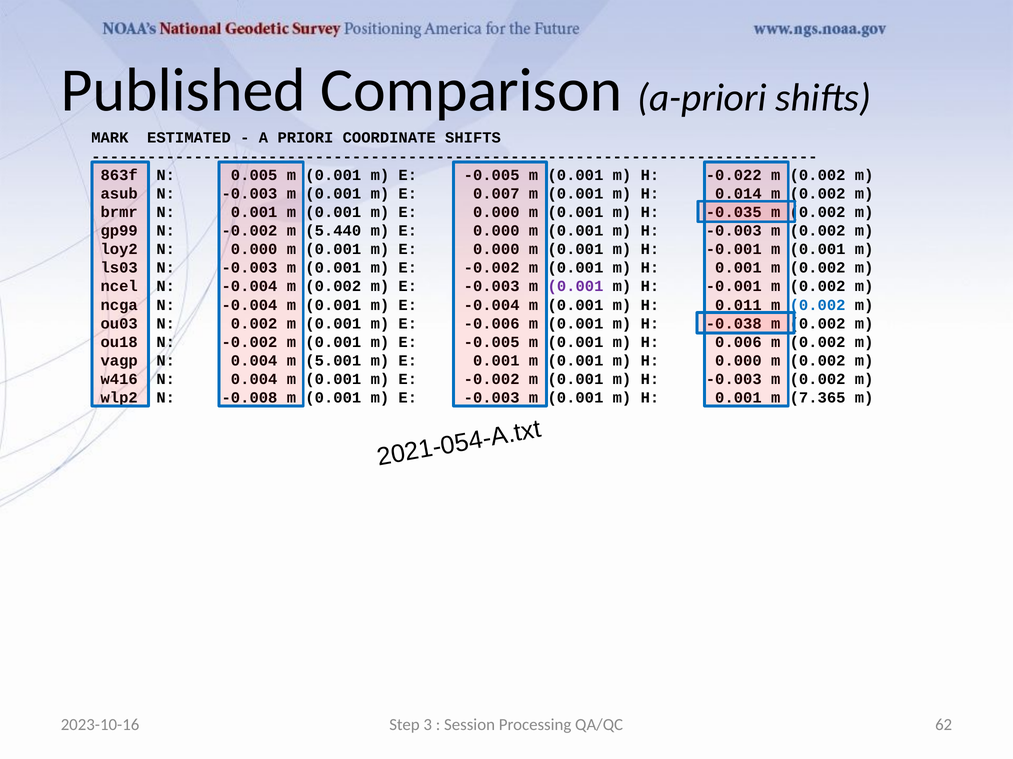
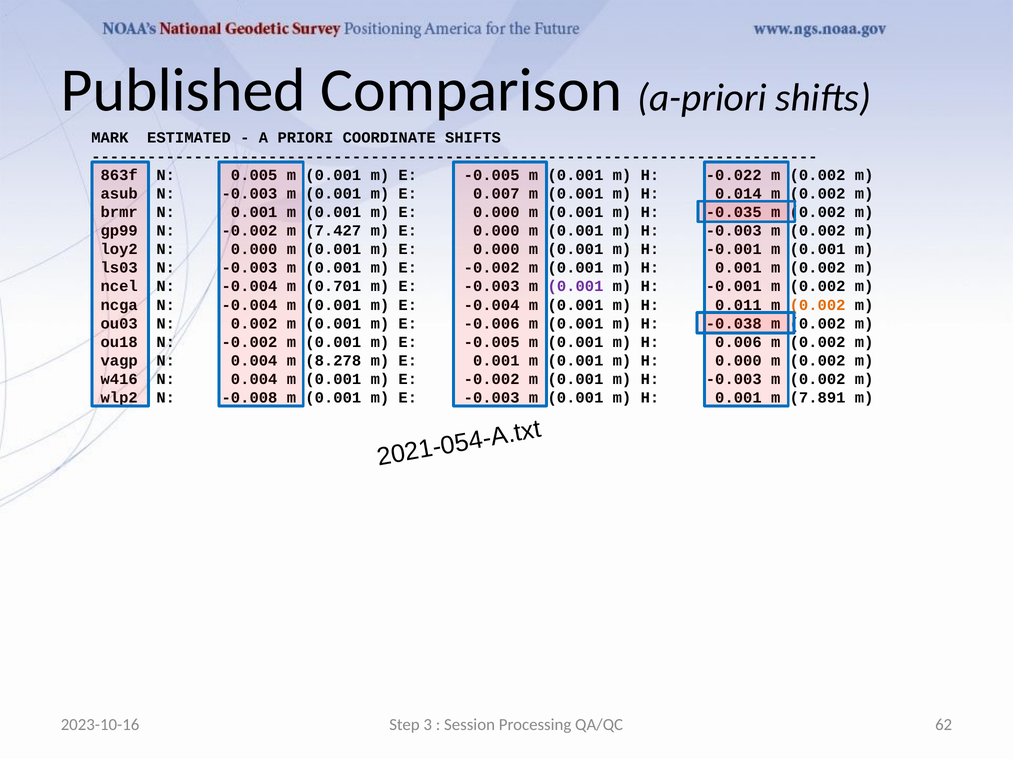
5.440: 5.440 -> 7.427
0.002 at (333, 287): 0.002 -> 0.701
0.002 at (818, 305) colour: blue -> orange
5.001: 5.001 -> 8.278
7.365: 7.365 -> 7.891
